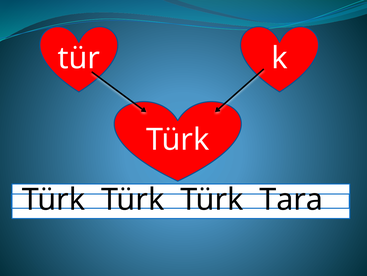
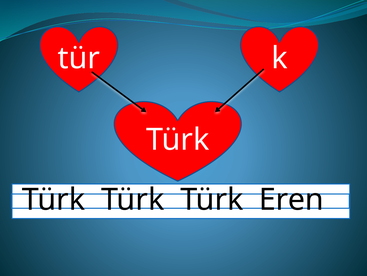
Tara: Tara -> Eren
